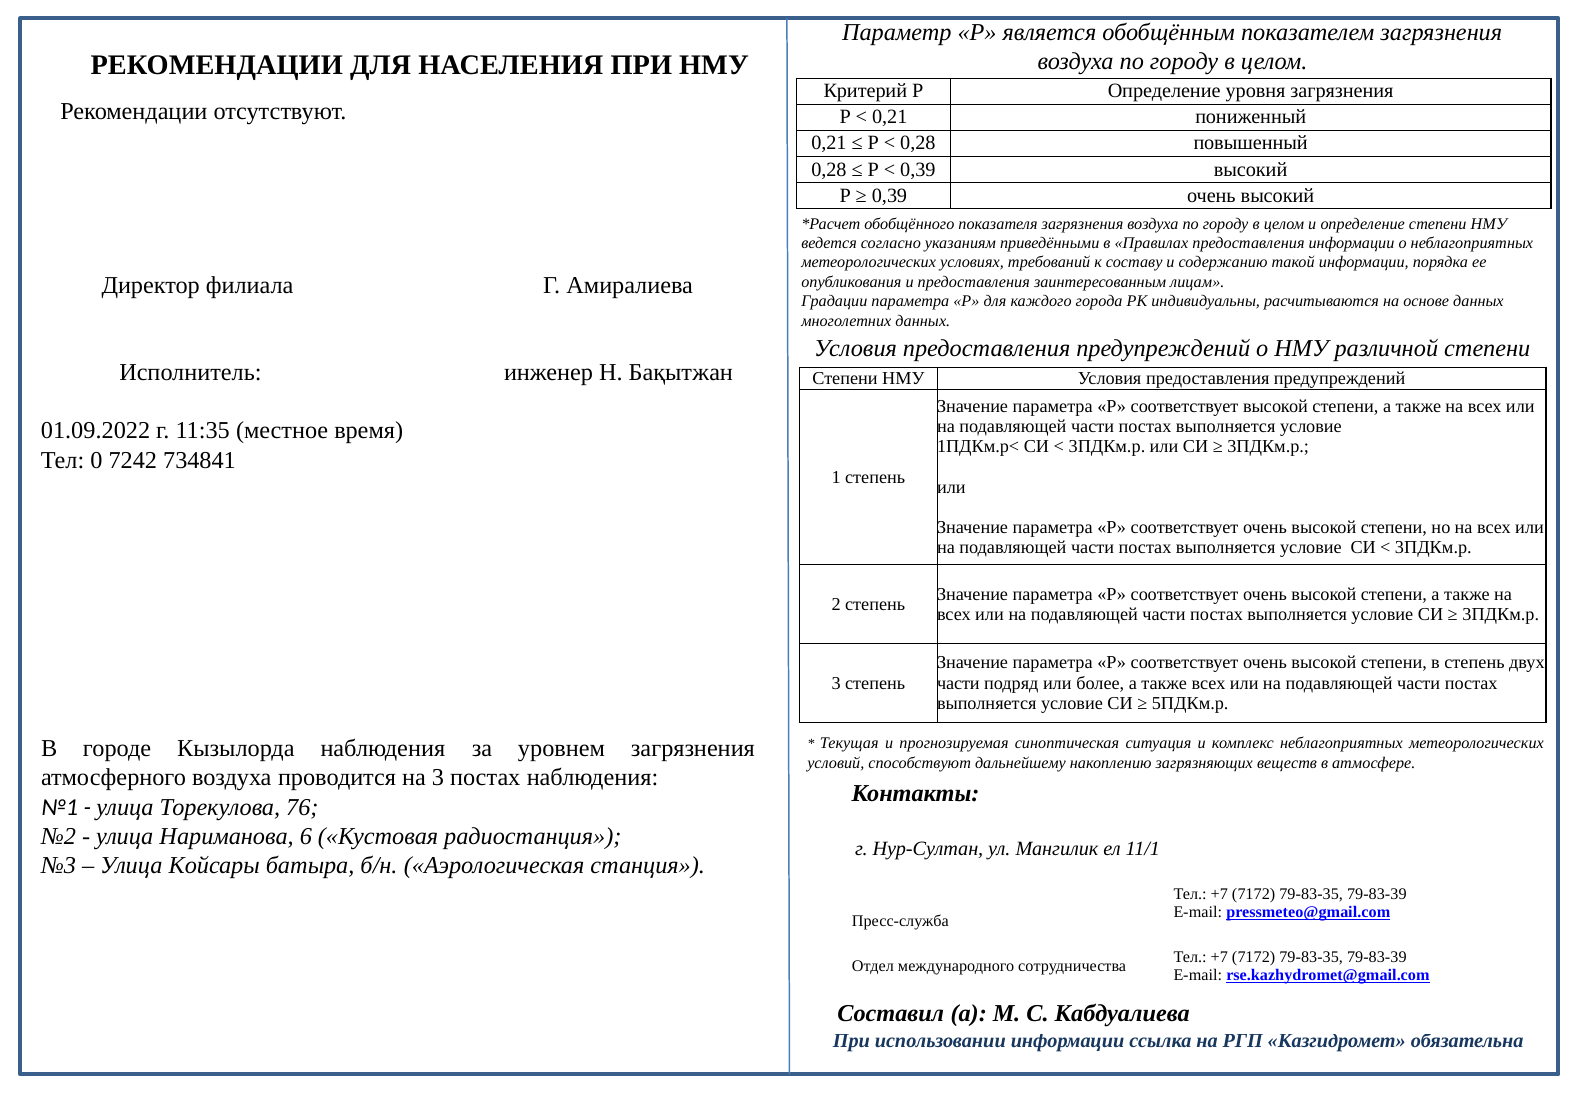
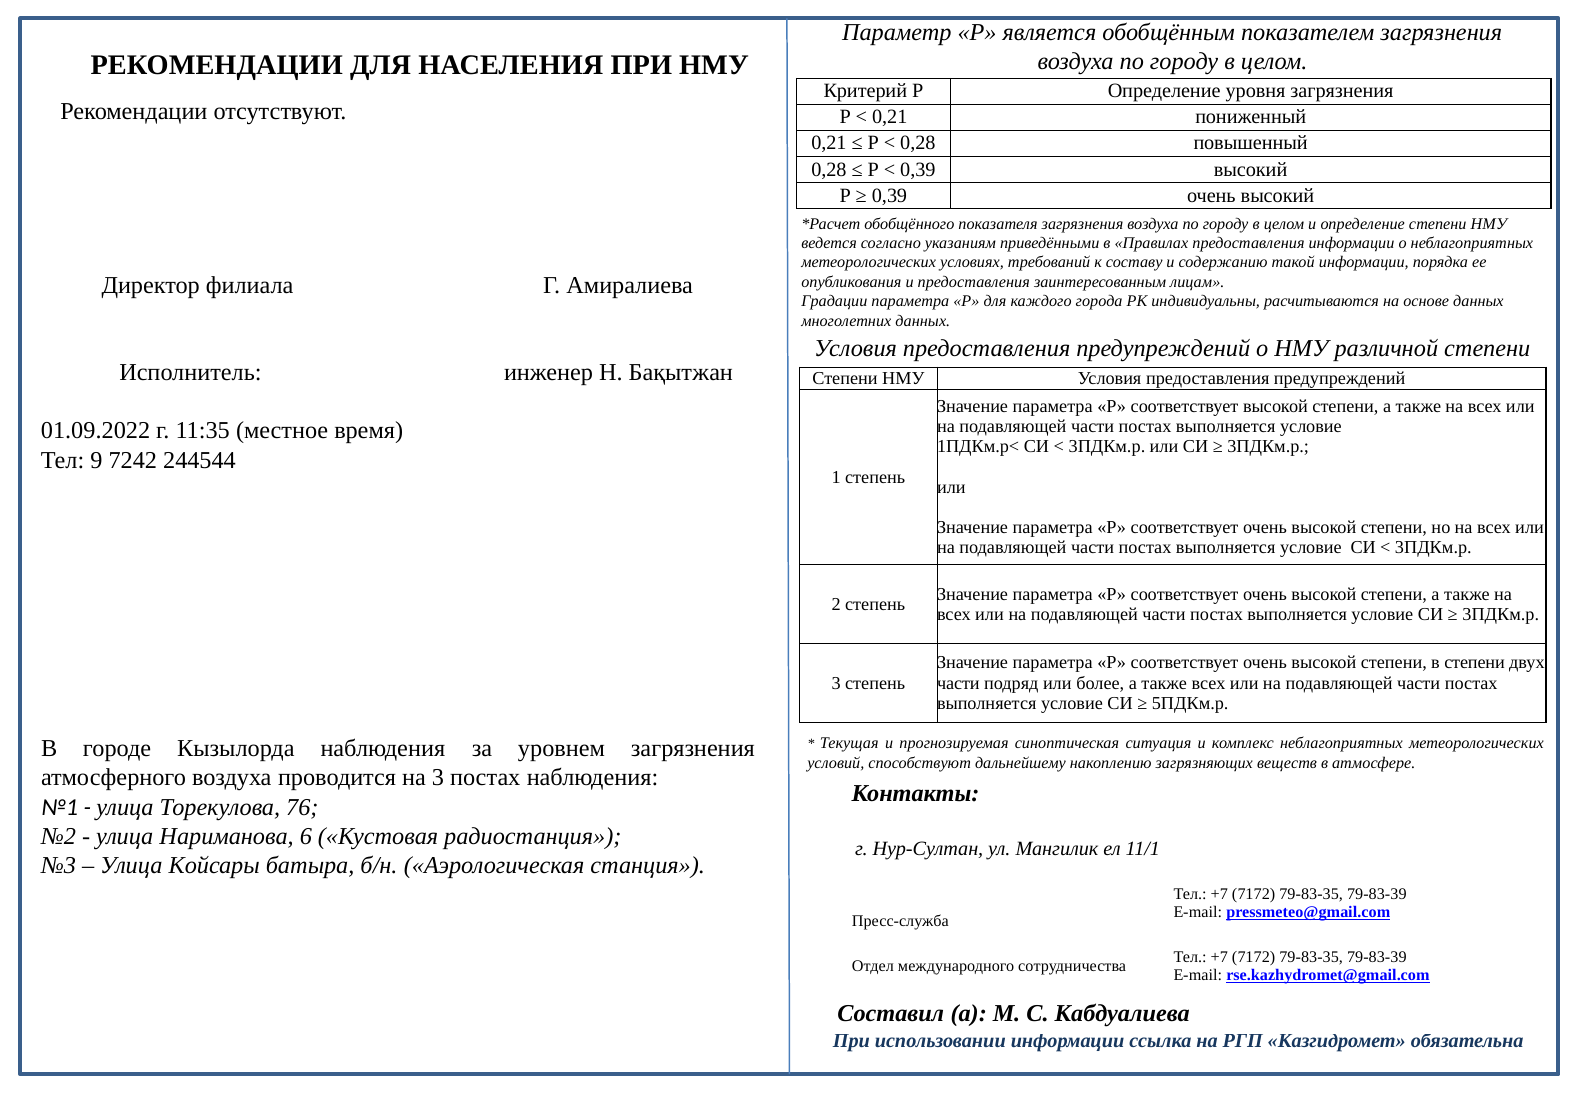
0: 0 -> 9
734841: 734841 -> 244544
в степень: степень -> степени
